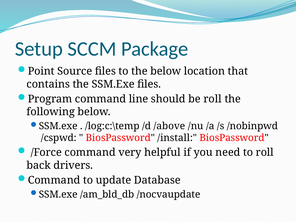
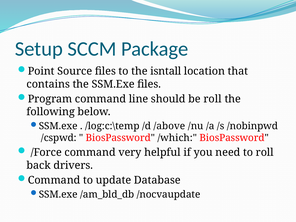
the below: below -> isntall
/install: /install -> /which
